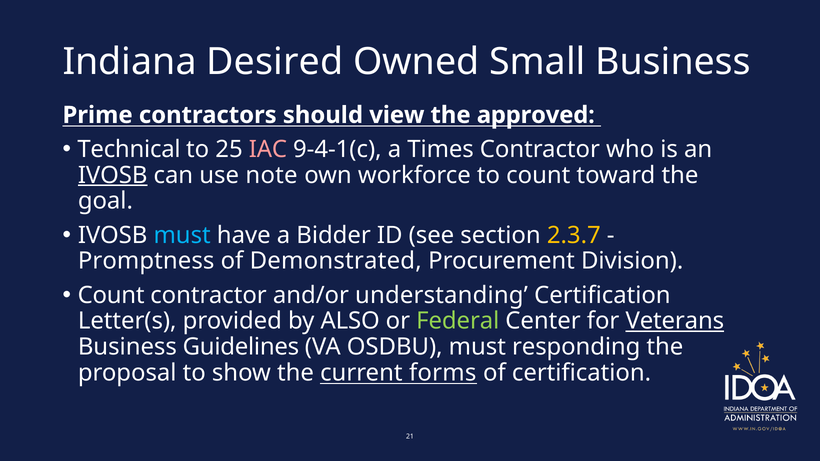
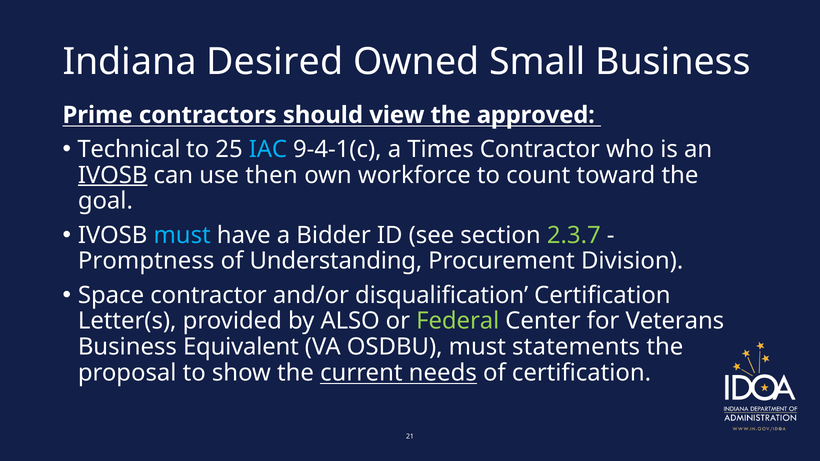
IAC colour: pink -> light blue
note: note -> then
2.3.7 colour: yellow -> light green
Demonstrated: Demonstrated -> Understanding
Count at (111, 295): Count -> Space
understanding: understanding -> disqualification
Veterans underline: present -> none
Guidelines: Guidelines -> Equivalent
responding: responding -> statements
forms: forms -> needs
